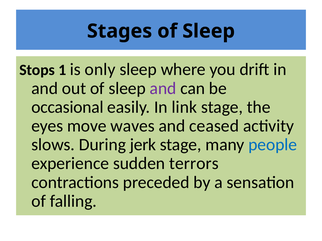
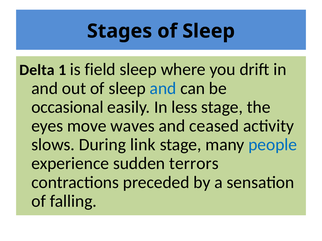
Stops: Stops -> Delta
only: only -> field
and at (163, 88) colour: purple -> blue
link: link -> less
jerk: jerk -> link
